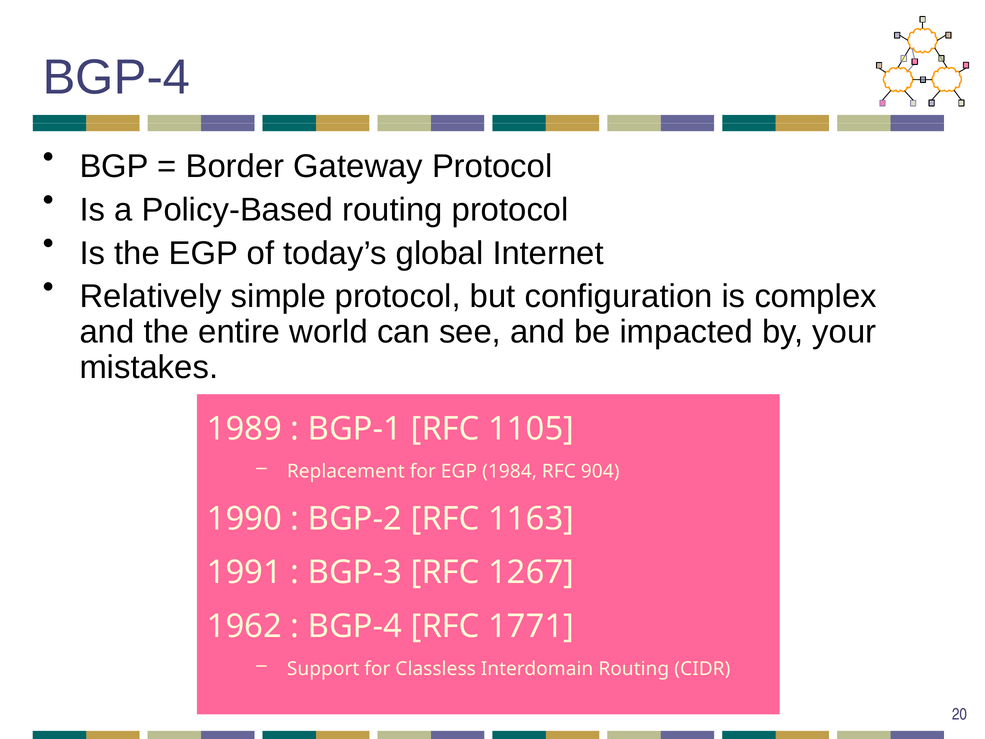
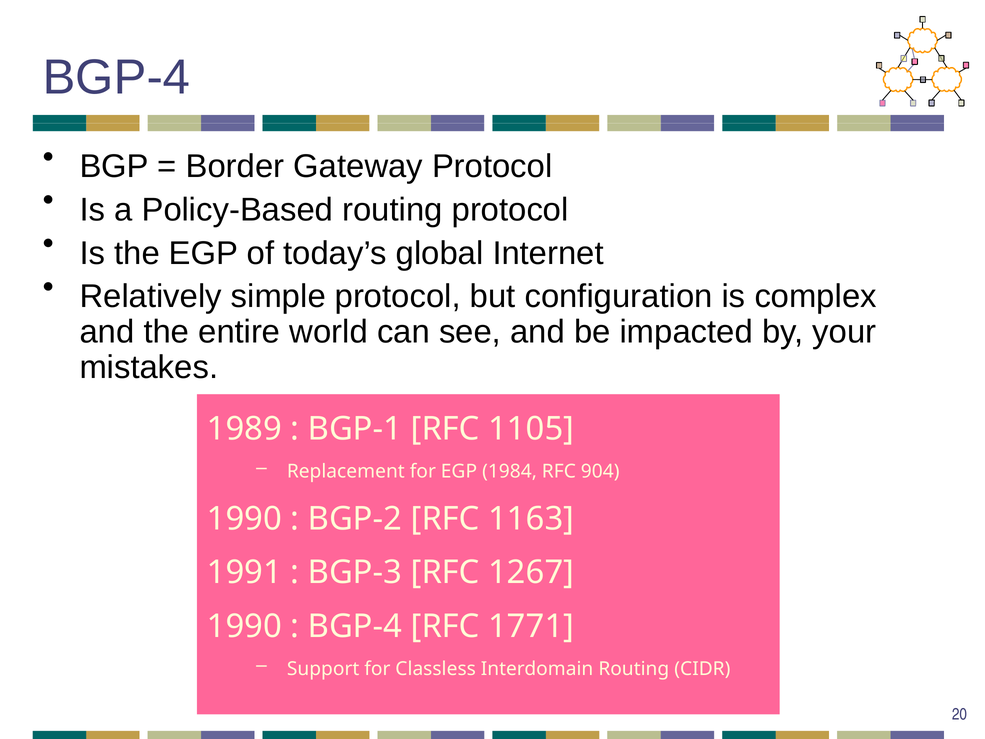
1962 at (244, 626): 1962 -> 1990
